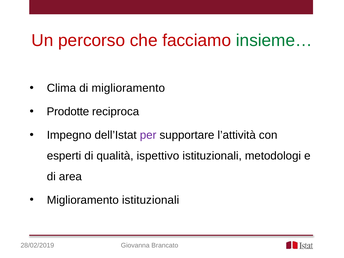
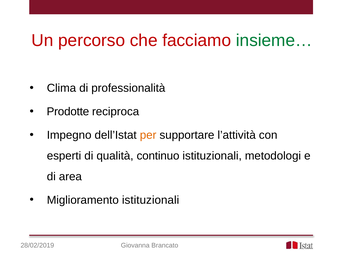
di miglioramento: miglioramento -> professionalità
per colour: purple -> orange
ispettivo: ispettivo -> continuo
